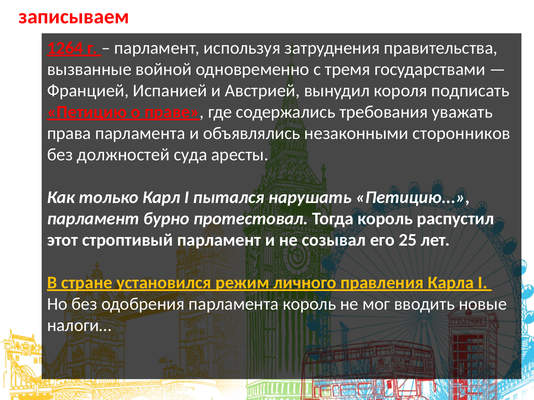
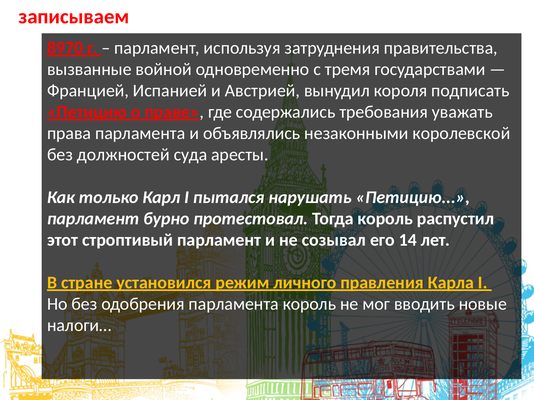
1264: 1264 -> 8970
сторонников: сторонников -> королевской
25: 25 -> 14
